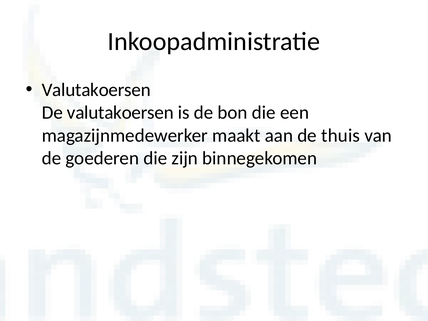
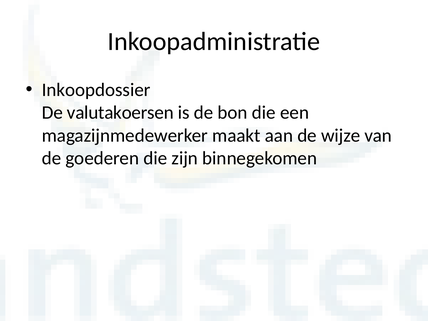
Valutakoersen at (96, 90): Valutakoersen -> Inkoopdossier
thuis: thuis -> wijze
